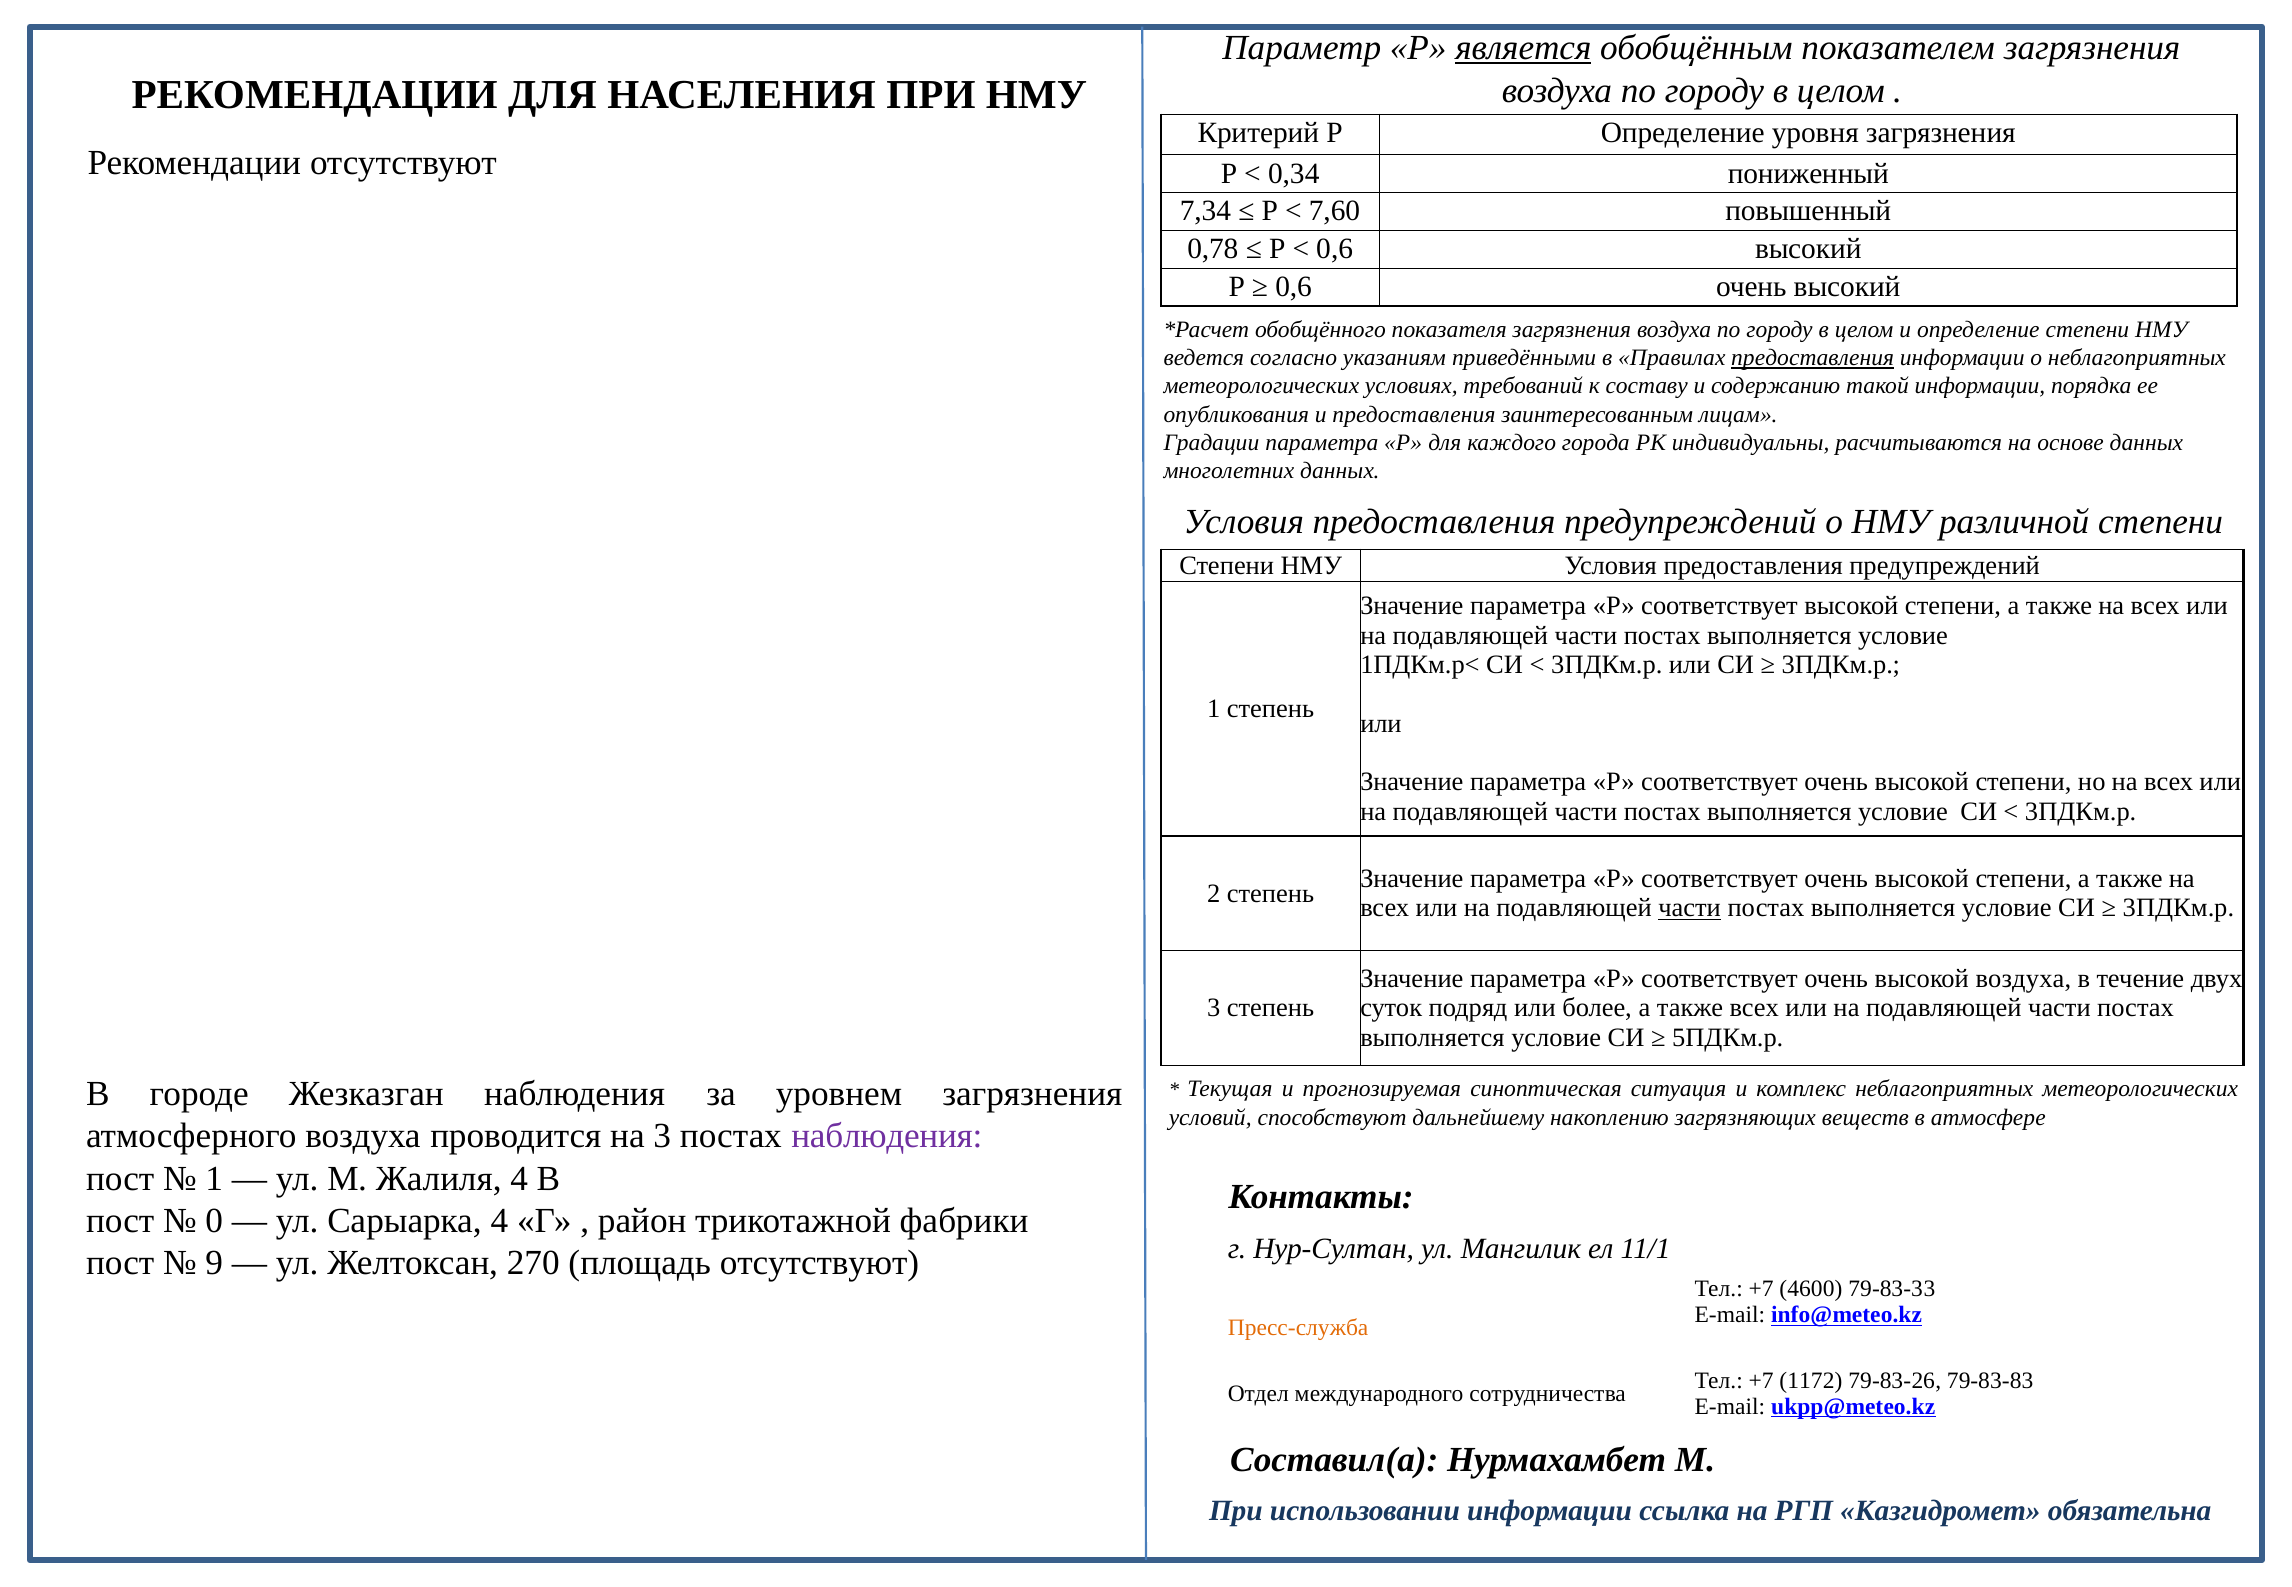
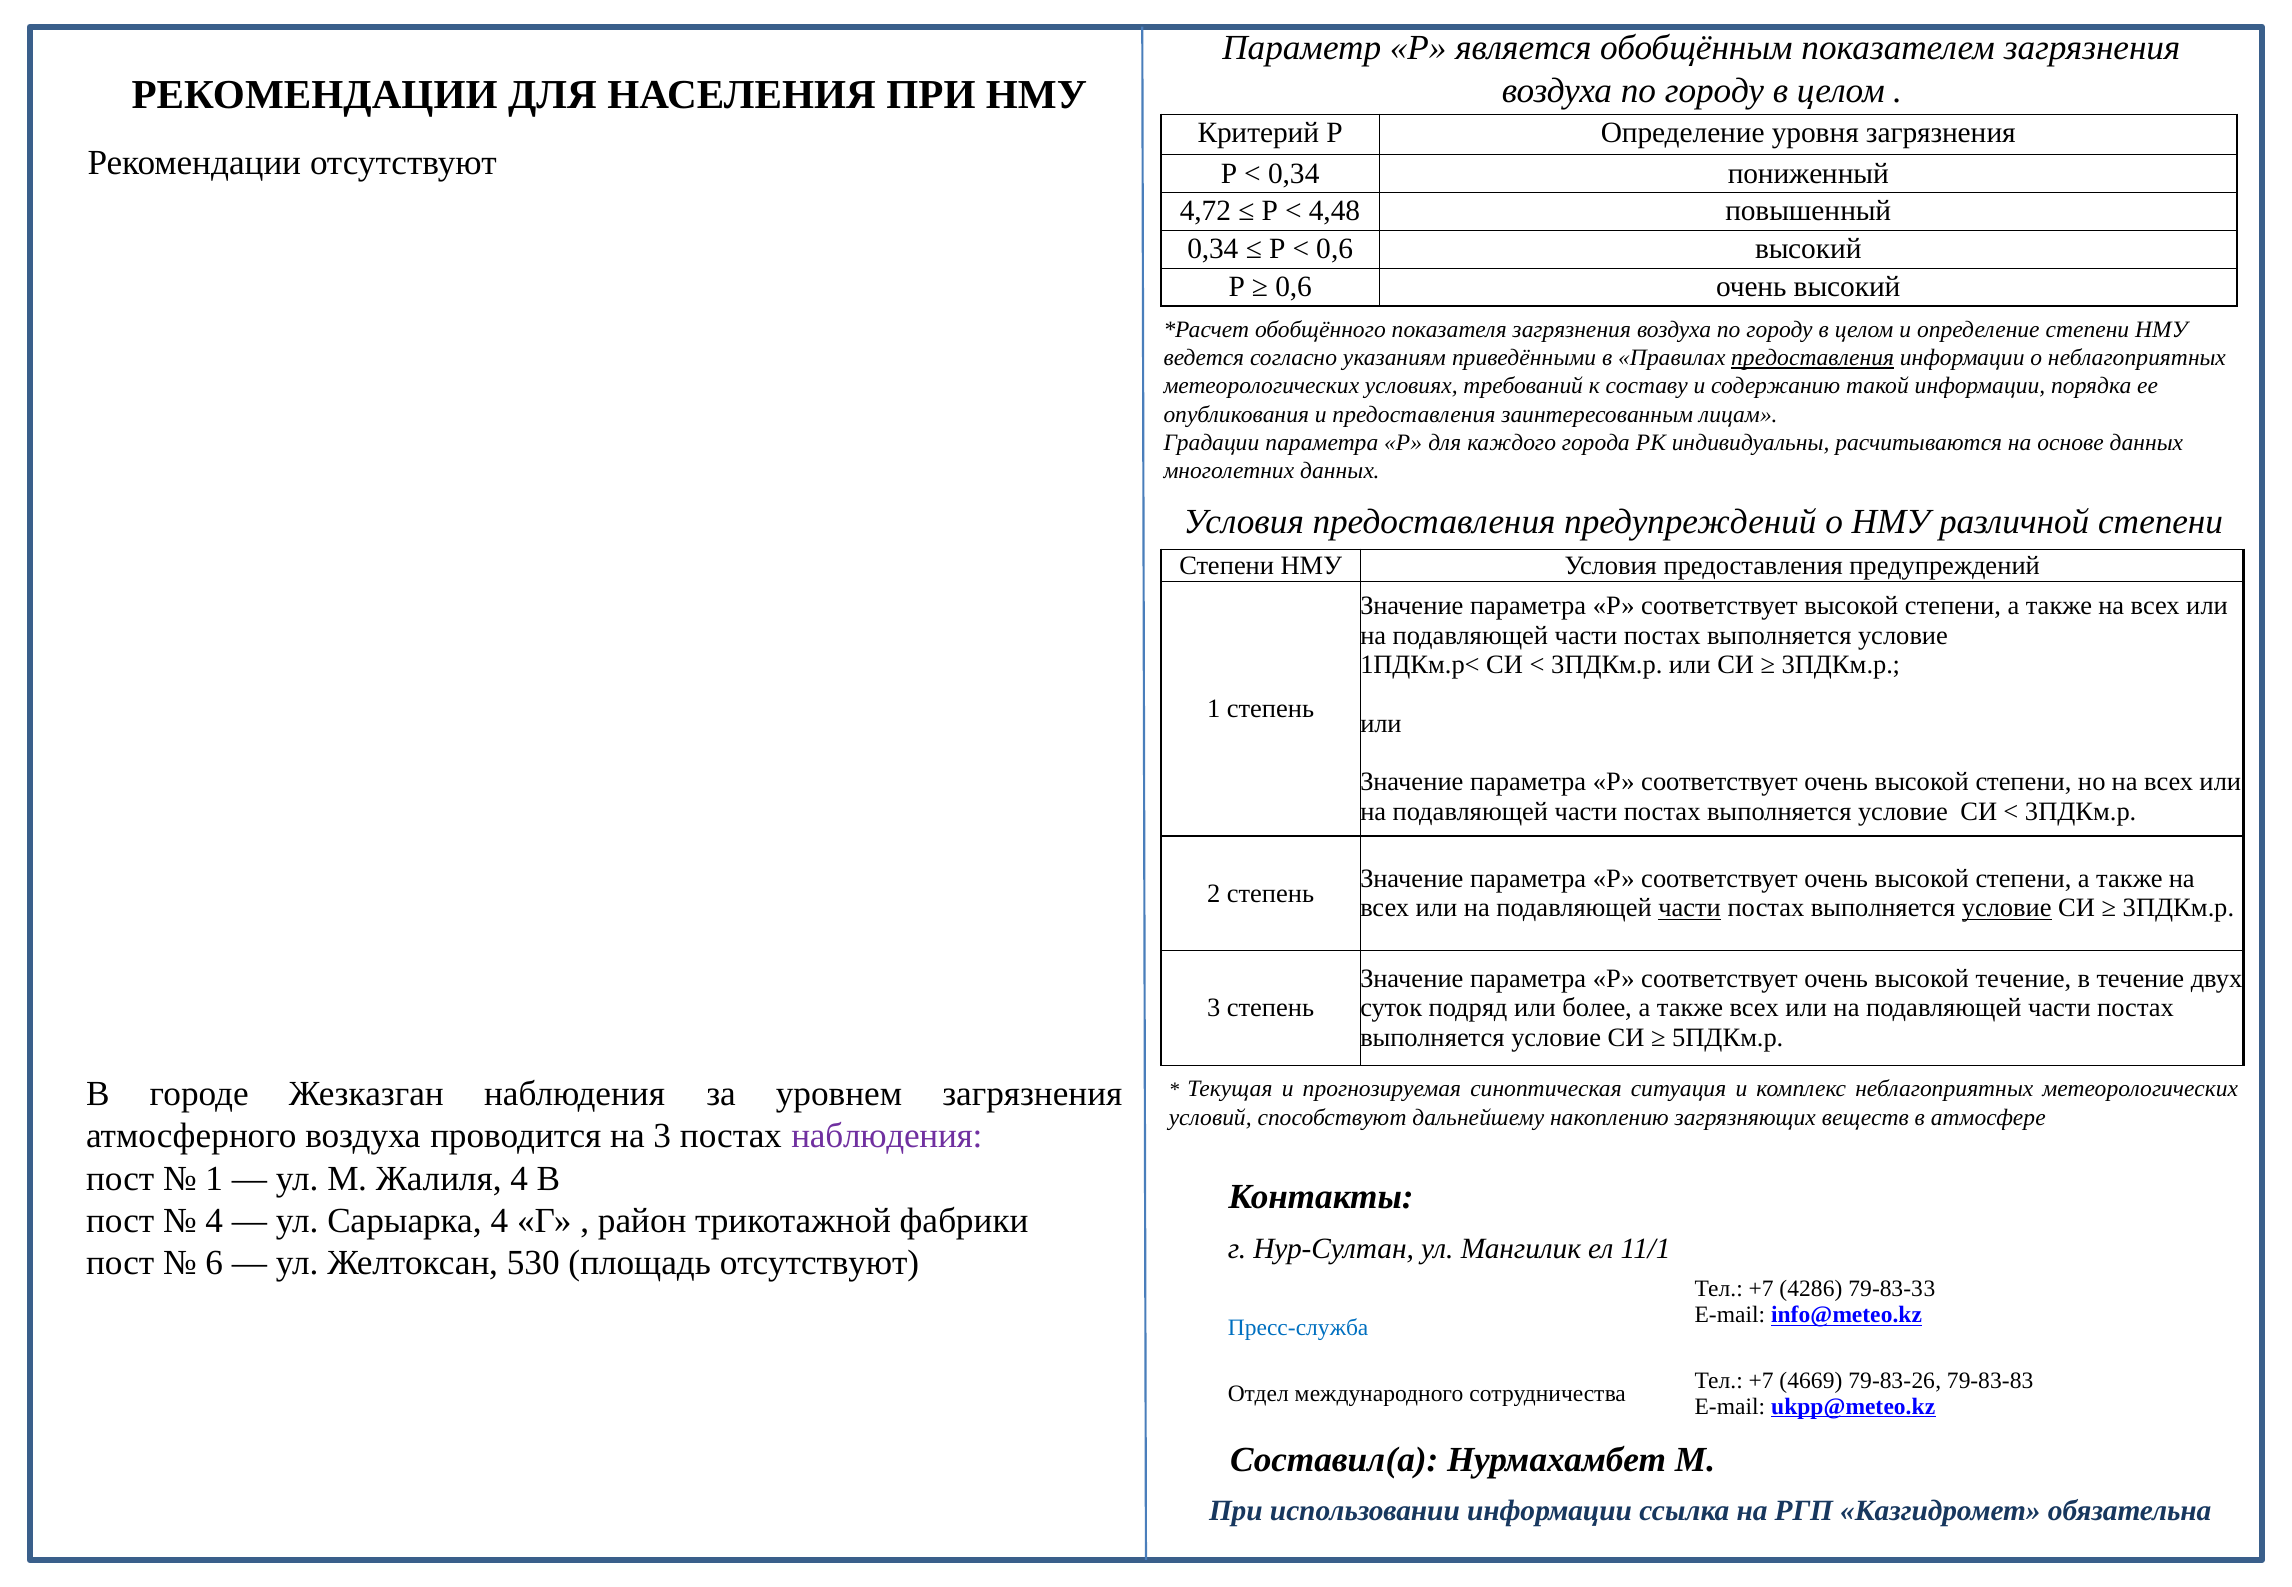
является underline: present -> none
7,34: 7,34 -> 4,72
7,60: 7,60 -> 4,48
0,78 at (1213, 249): 0,78 -> 0,34
условие at (2007, 908) underline: none -> present
высокой воздуха: воздуха -> течение
0 at (214, 1221): 0 -> 4
9: 9 -> 6
270: 270 -> 530
4600: 4600 -> 4286
Пресс-служба colour: orange -> blue
1172: 1172 -> 4669
